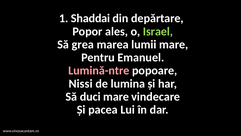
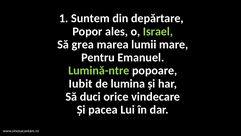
Shaddai: Shaddai -> Suntem
Lumină-ntre colour: pink -> light green
Nissi: Nissi -> Iubit
duci mare: mare -> orice
